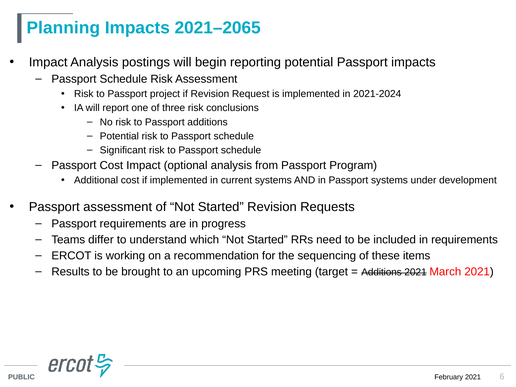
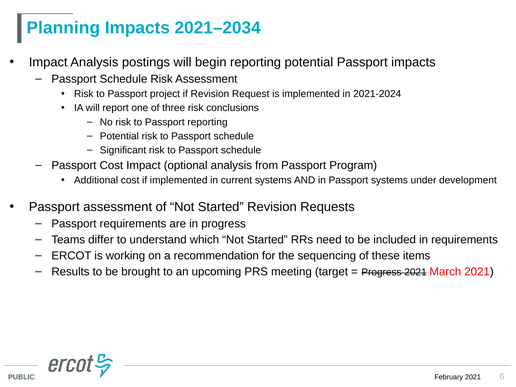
2021–2065: 2021–2065 -> 2021–2034
Passport additions: additions -> reporting
Additions at (382, 272): Additions -> Progress
